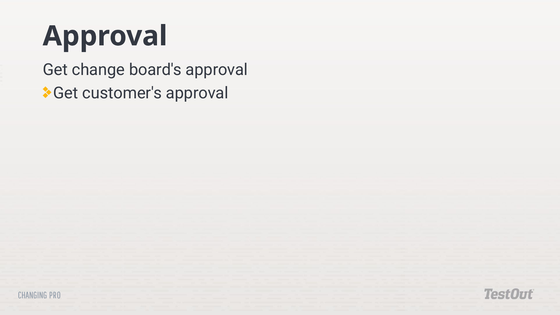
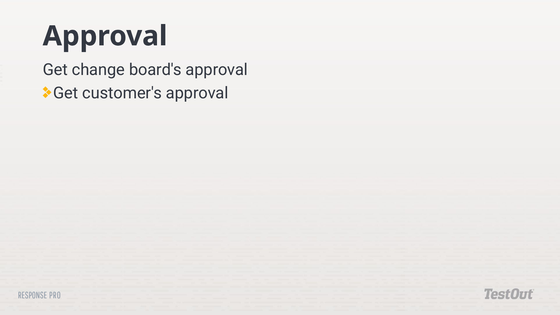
CHANGING: CHANGING -> RESPONSE
